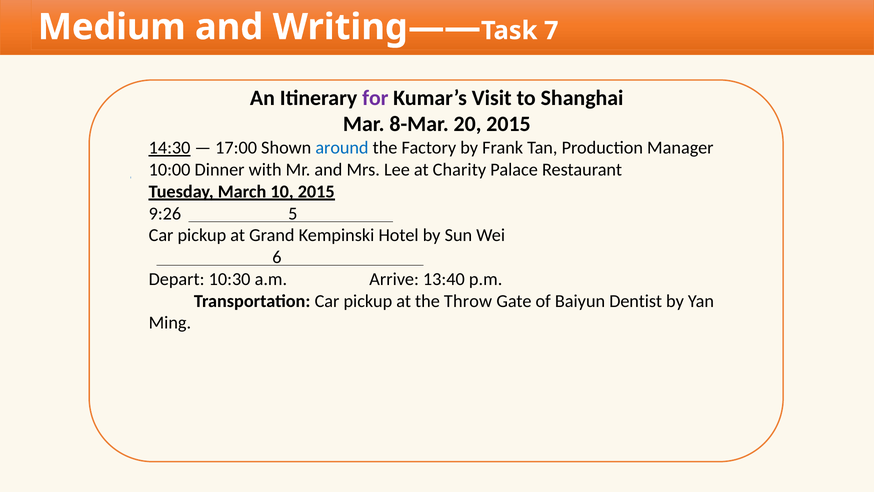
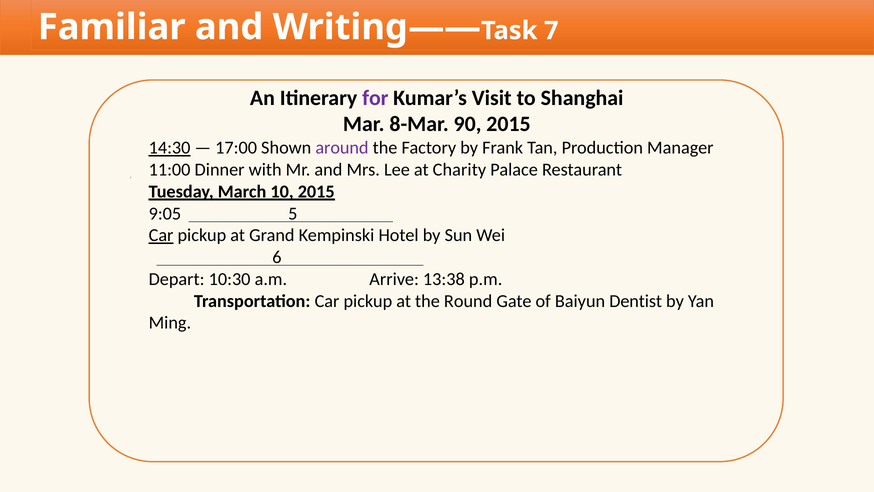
Medium: Medium -> Familiar
20: 20 -> 90
around colour: blue -> purple
10:00: 10:00 -> 11:00
9:26: 9:26 -> 9:05
Car at (161, 235) underline: none -> present
13:40: 13:40 -> 13:38
Throw: Throw -> Round
